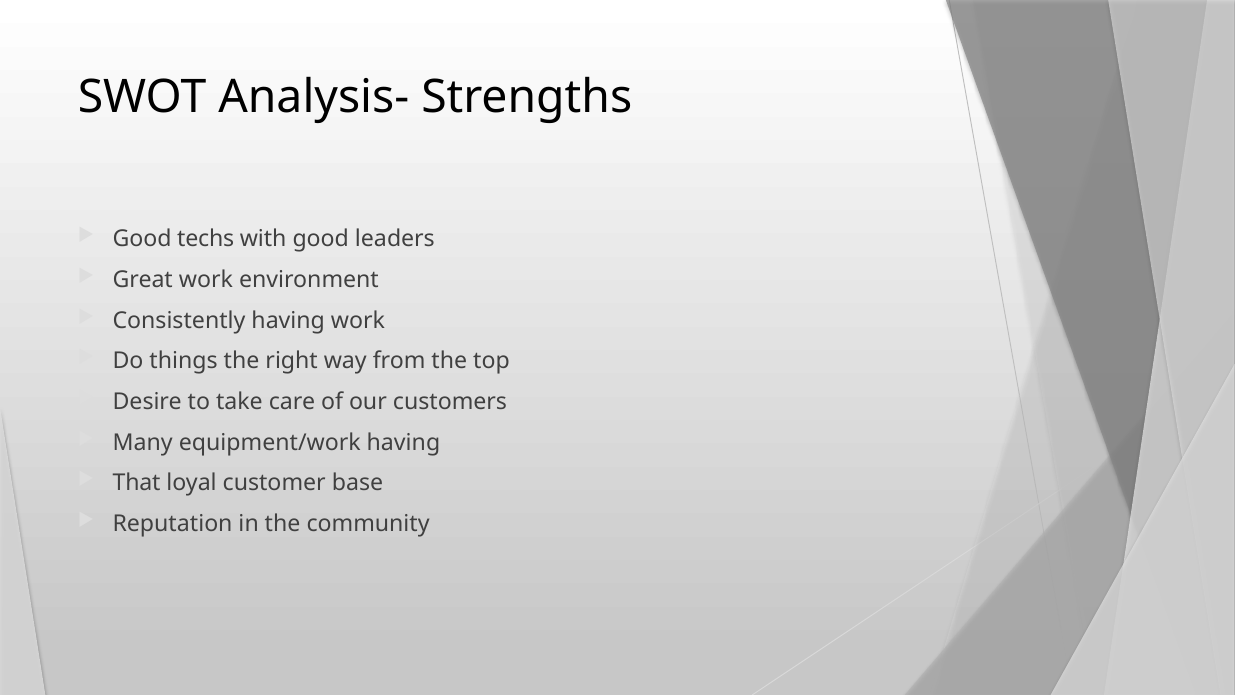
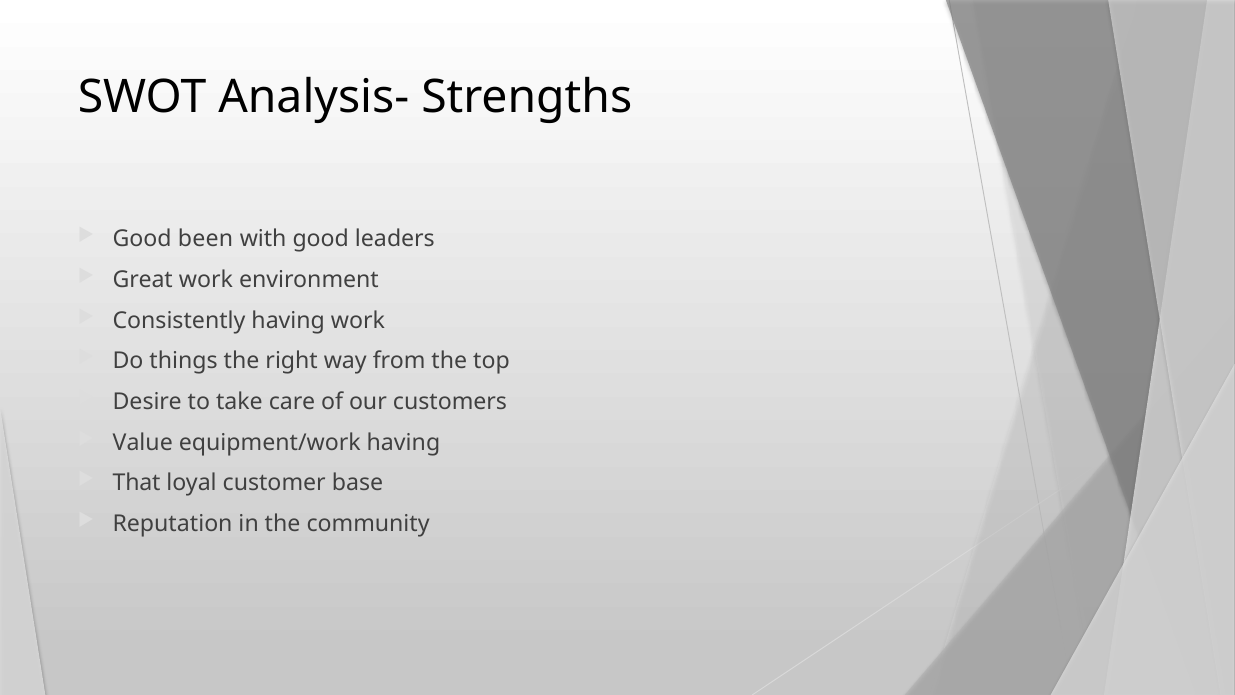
techs: techs -> been
Many: Many -> Value
